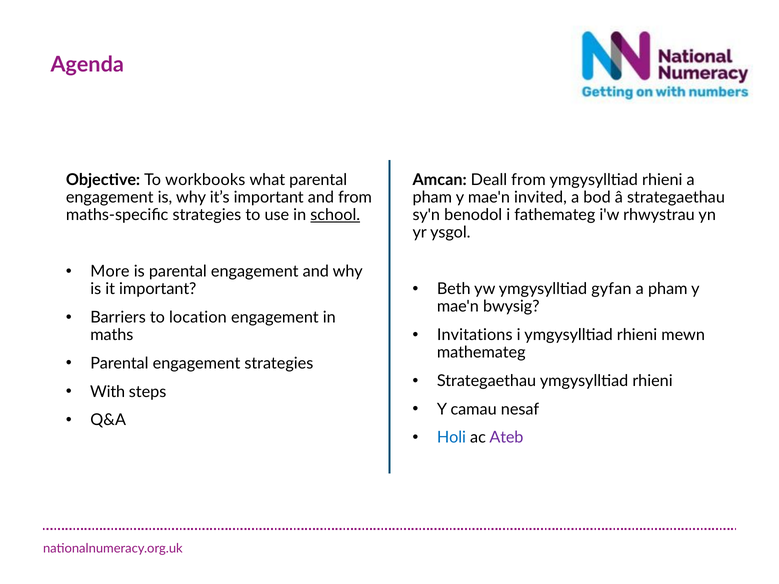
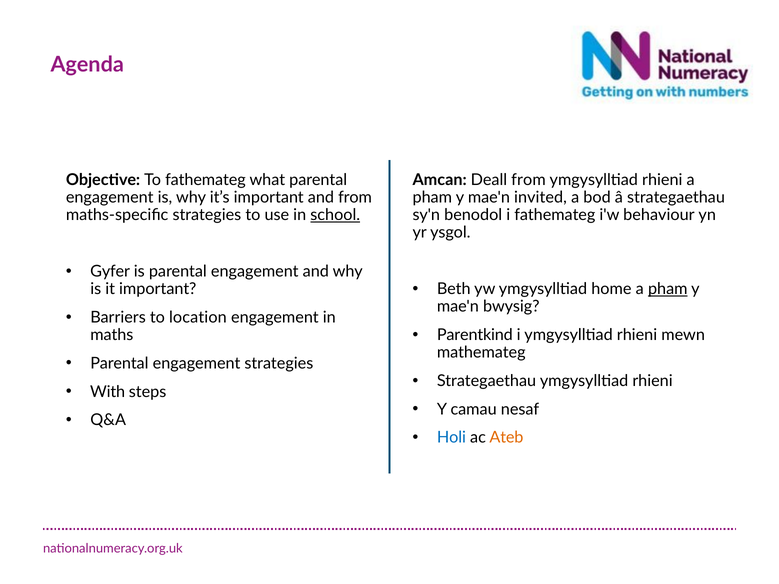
To workbooks: workbooks -> fathemateg
rhwystrau: rhwystrau -> behaviour
More: More -> Gyfer
gyfan: gyfan -> home
pham at (668, 289) underline: none -> present
Invitations: Invitations -> Parentkind
Ateb colour: purple -> orange
